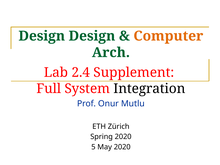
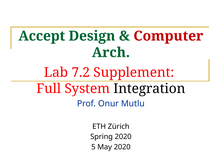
Design at (42, 36): Design -> Accept
Computer colour: orange -> red
2.4: 2.4 -> 7.2
